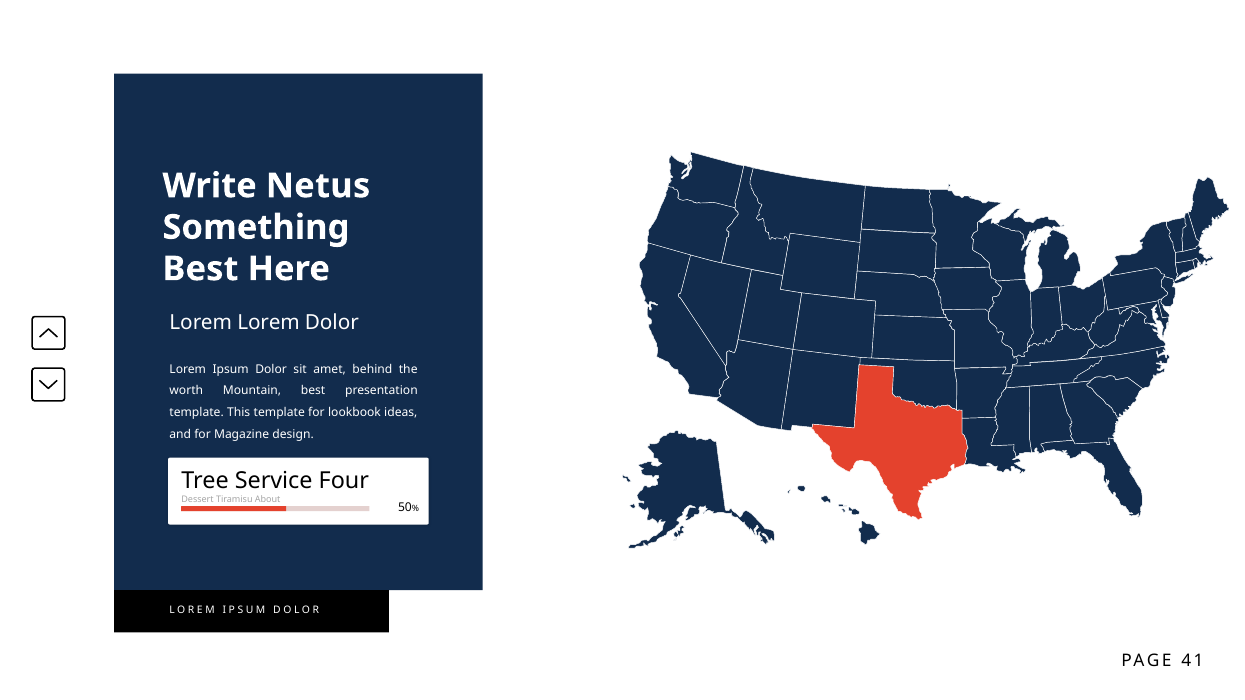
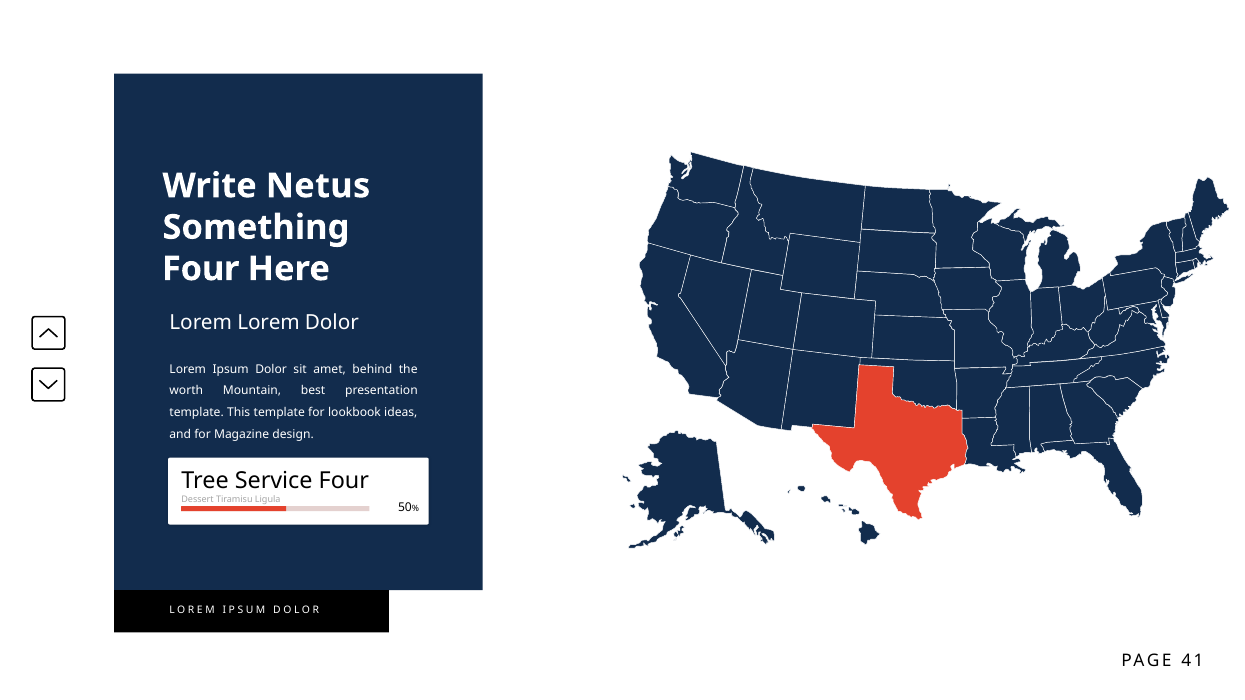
Best at (200, 269): Best -> Four
About: About -> Ligula
